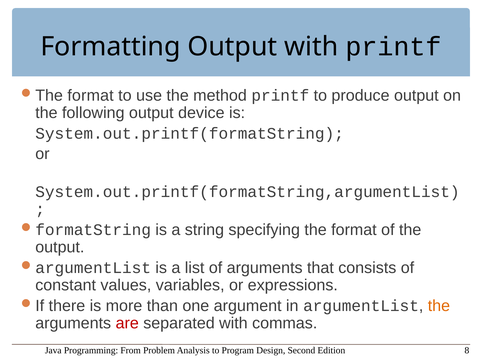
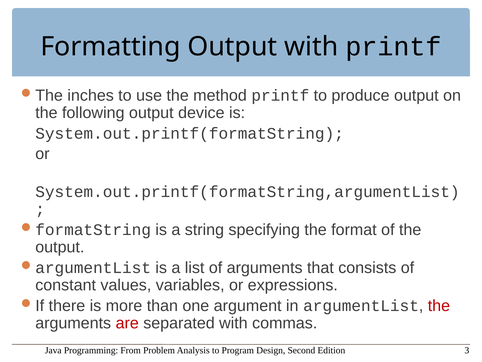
format at (91, 95): format -> inches
the at (439, 305) colour: orange -> red
8: 8 -> 3
